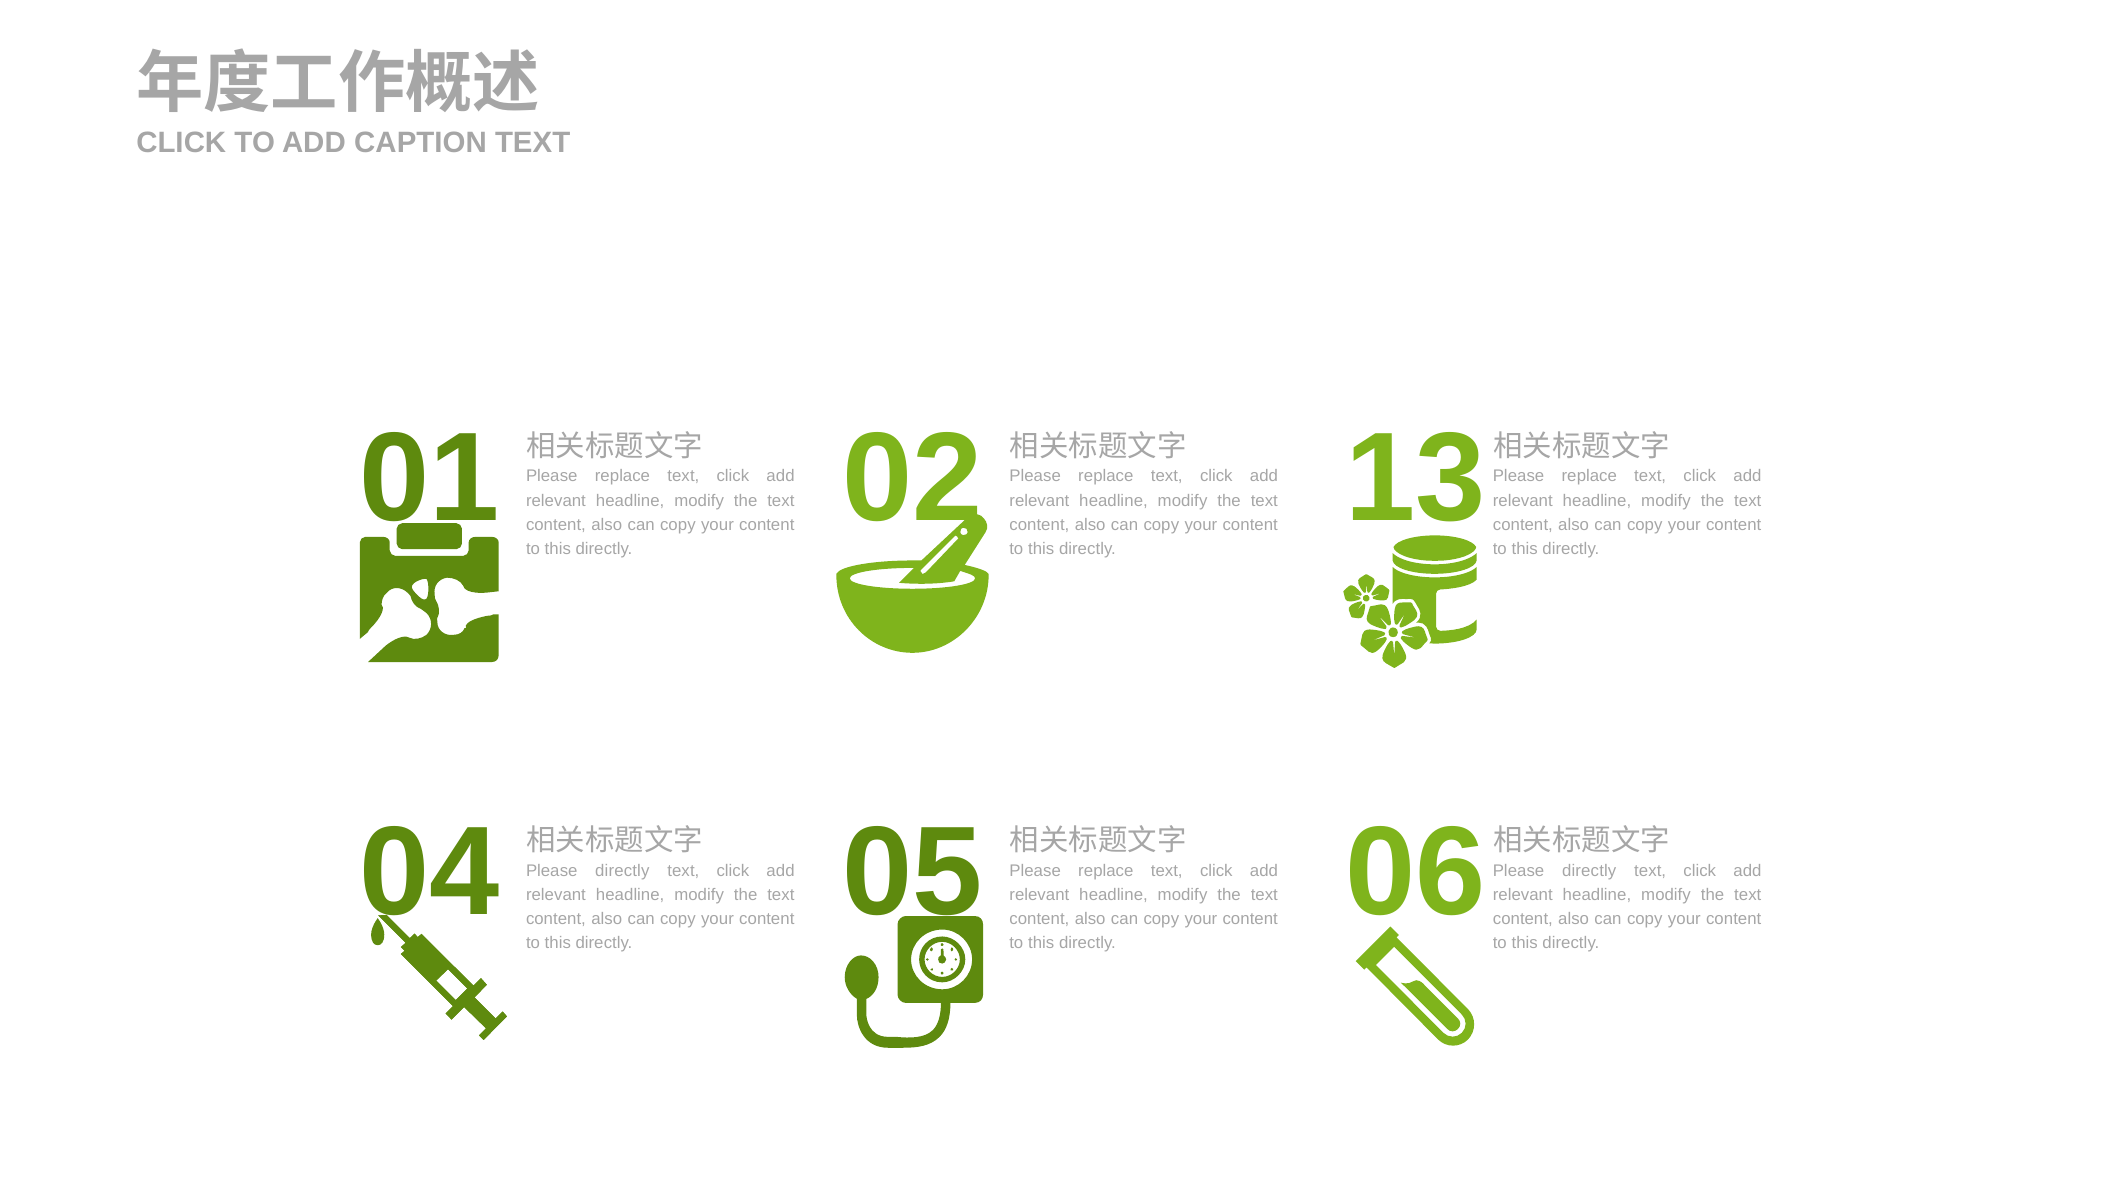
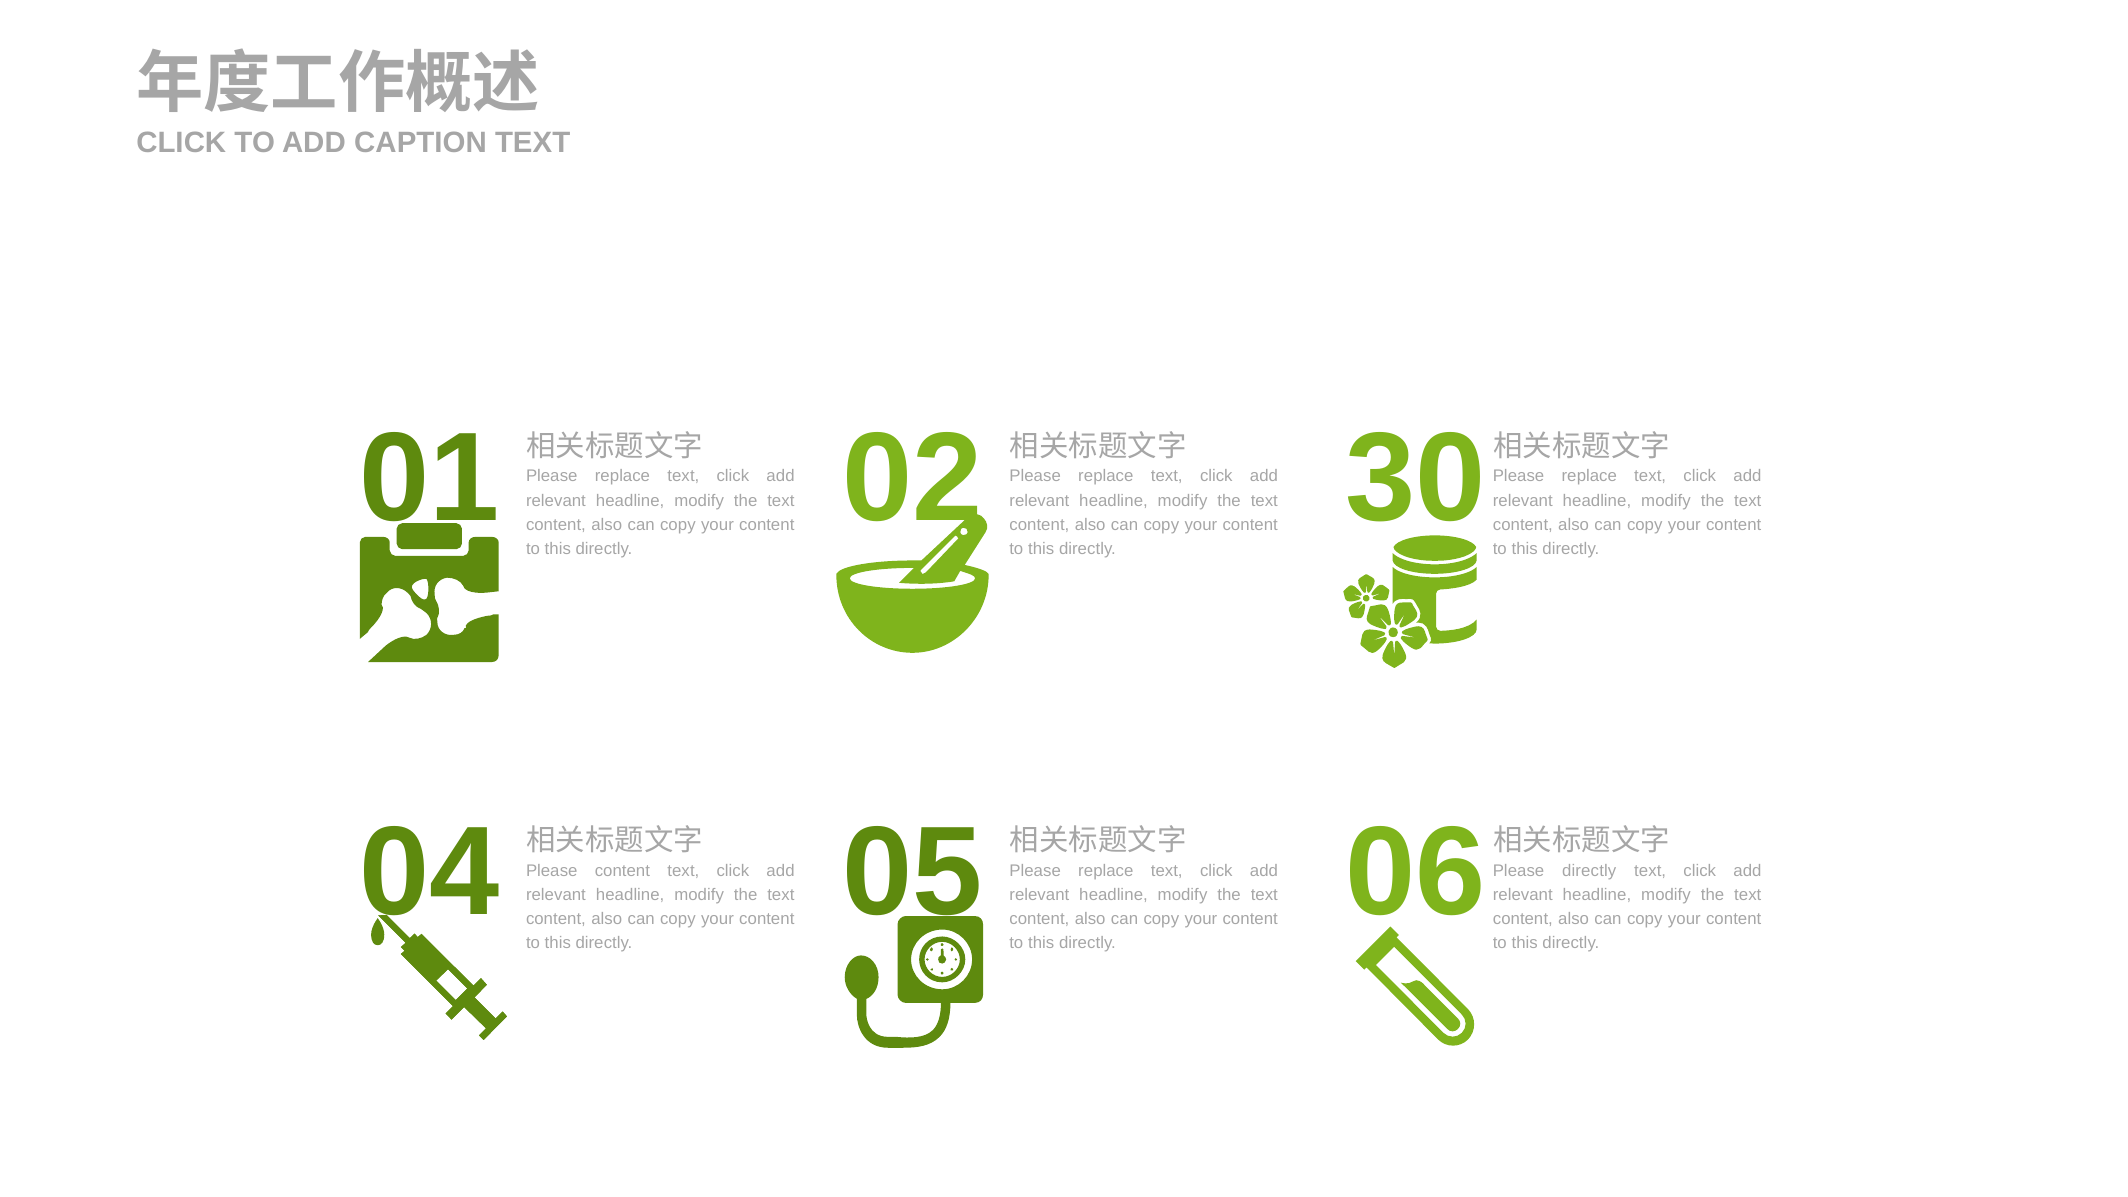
13: 13 -> 30
directly at (622, 871): directly -> content
